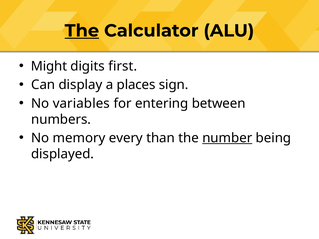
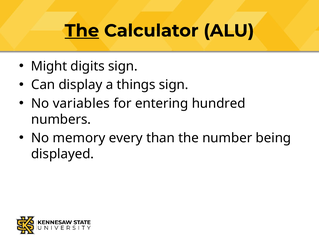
digits first: first -> sign
places: places -> things
between: between -> hundred
number underline: present -> none
